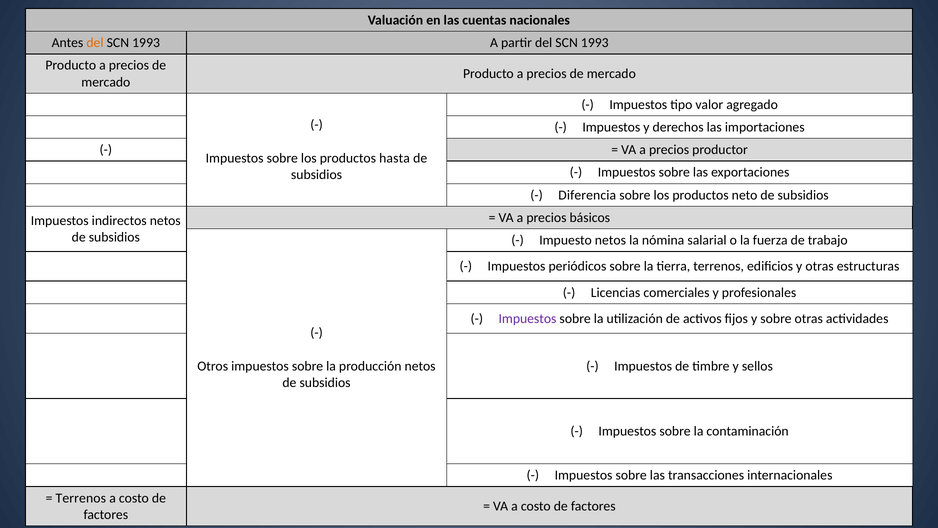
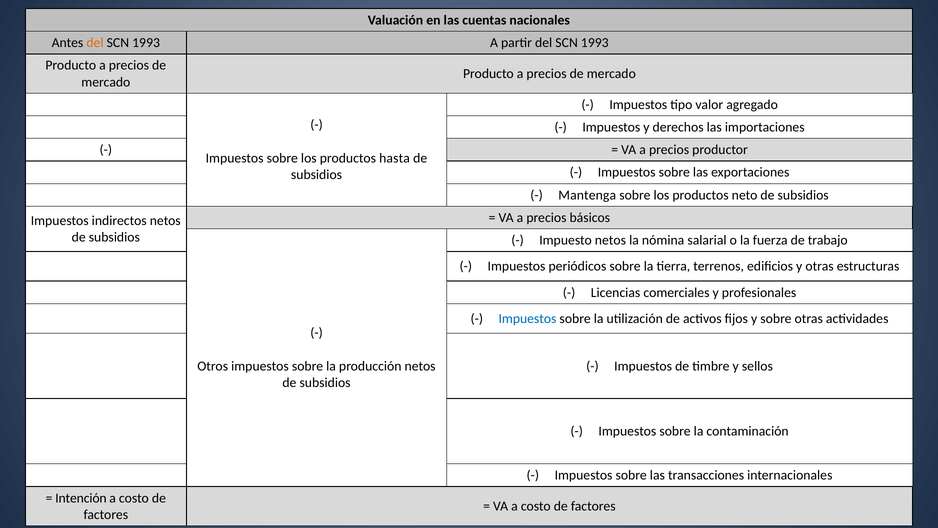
Diferencia: Diferencia -> Mantenga
Impuestos at (527, 318) colour: purple -> blue
Terrenos at (81, 498): Terrenos -> Intención
